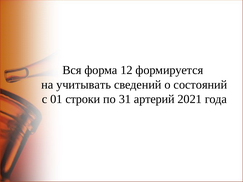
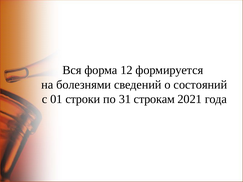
учитывать: учитывать -> болезнями
артерий: артерий -> строкам
